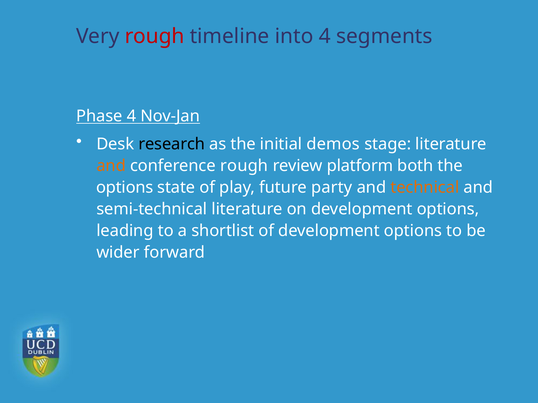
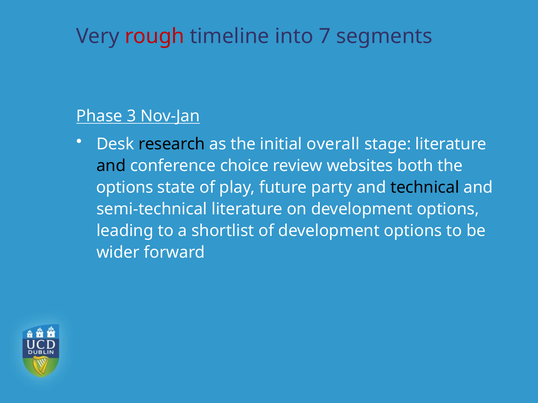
into 4: 4 -> 7
Phase 4: 4 -> 3
demos: demos -> overall
and at (111, 166) colour: orange -> black
conference rough: rough -> choice
platform: platform -> websites
technical colour: orange -> black
